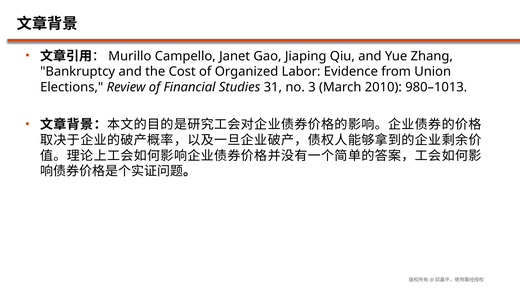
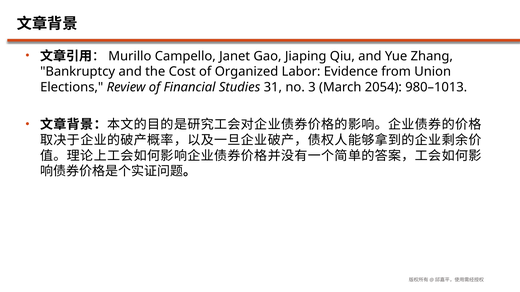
2010: 2010 -> 2054
